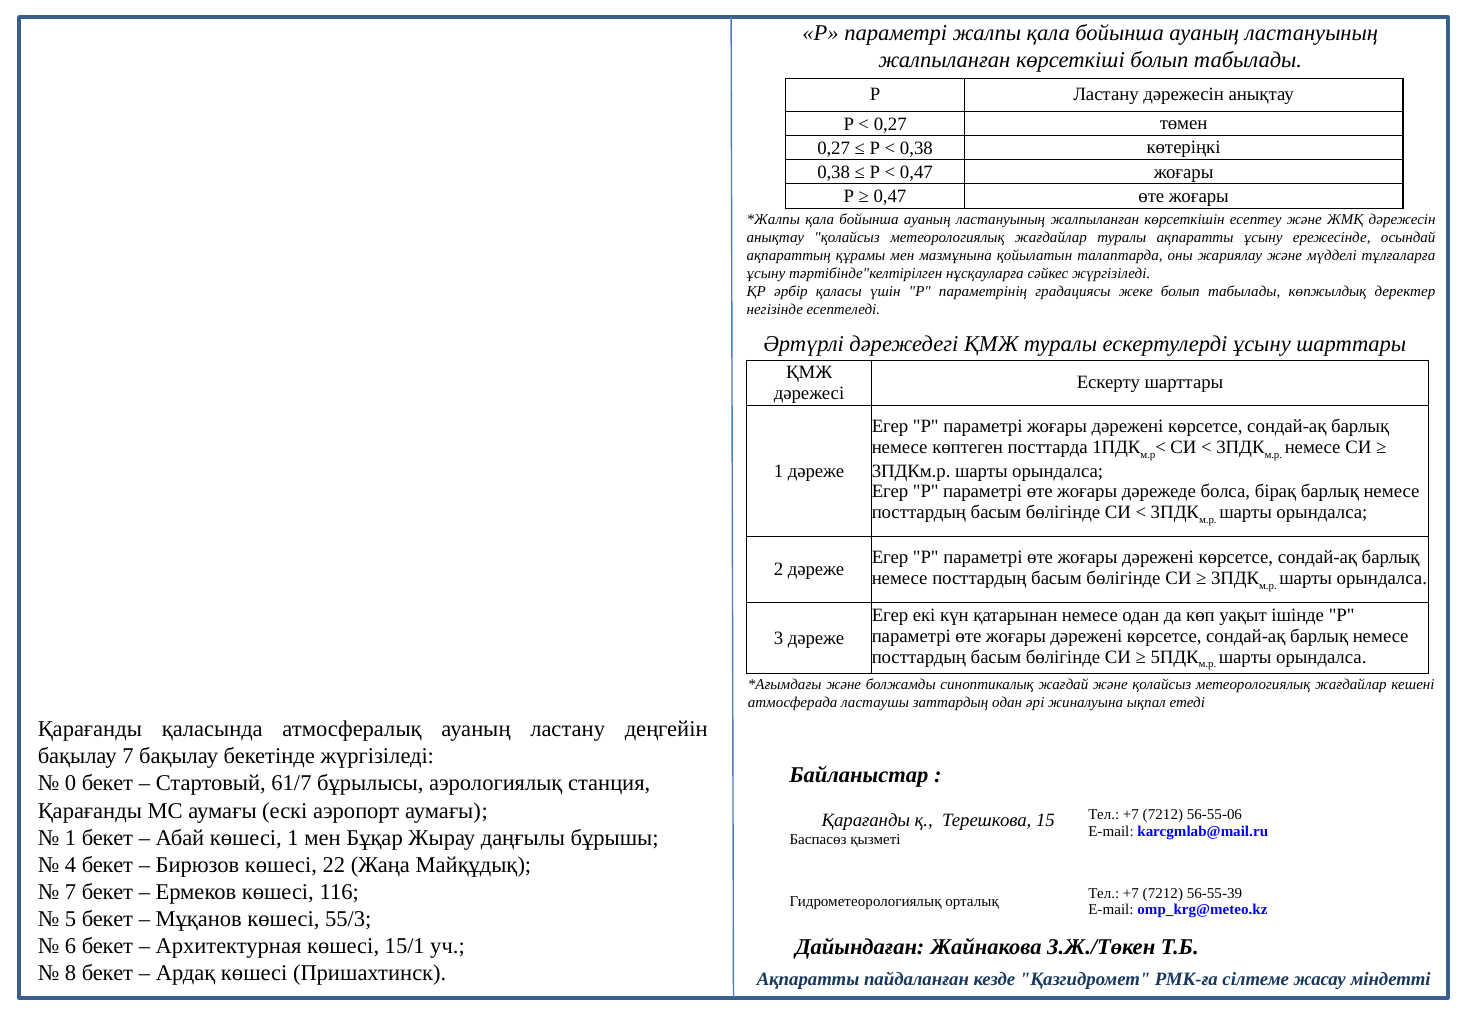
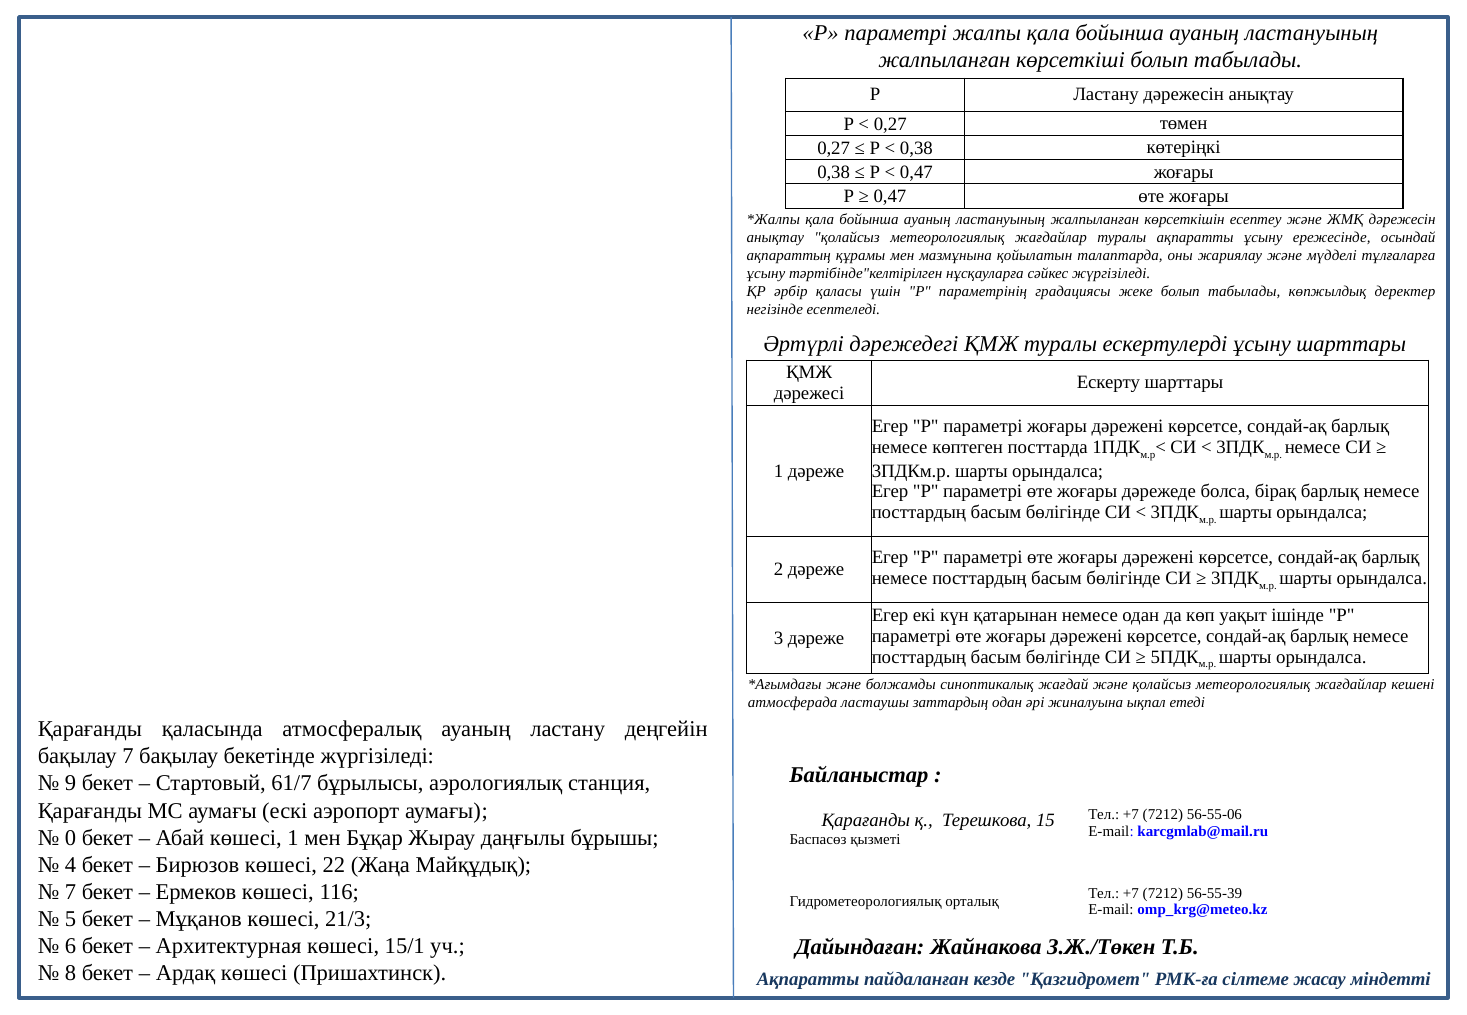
0: 0 -> 9
1 at (71, 838): 1 -> 0
55/3: 55/3 -> 21/3
